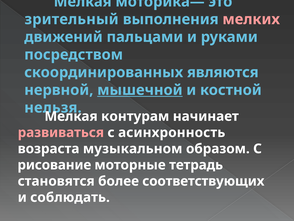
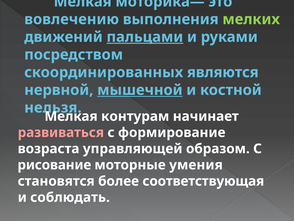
зрительный: зрительный -> вовлечению
мелких colour: pink -> light green
пальцами underline: none -> present
асинхронность: асинхронность -> формирование
музыкальном: музыкальном -> управляющей
тетрадь: тетрадь -> умения
соответствующих: соответствующих -> соответствующая
